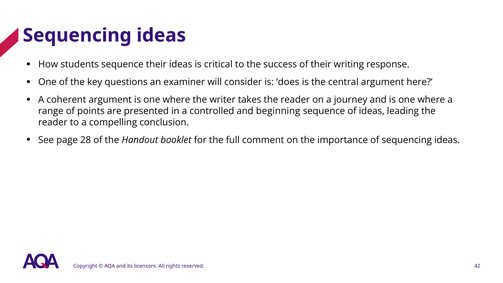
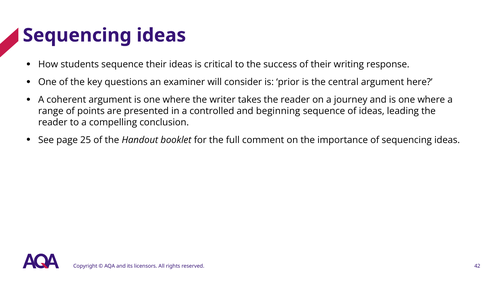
does: does -> prior
28: 28 -> 25
